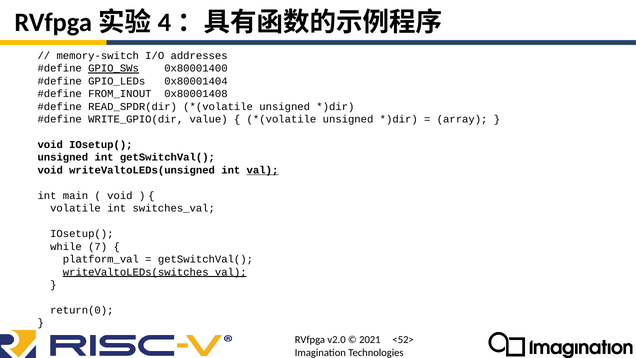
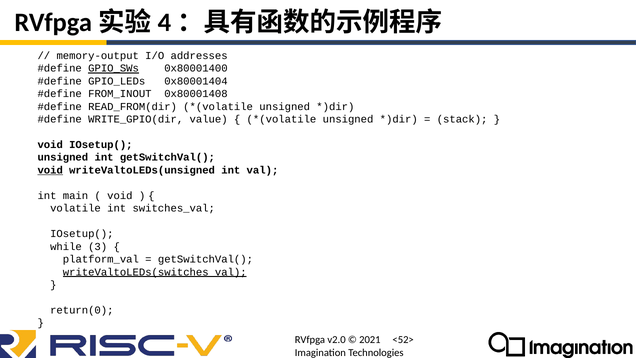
memory-switch: memory-switch -> memory-output
READ_SPDR(dir: READ_SPDR(dir -> READ_FROM(dir
array: array -> stack
void at (50, 170) underline: none -> present
val underline: present -> none
7: 7 -> 3
